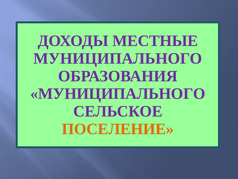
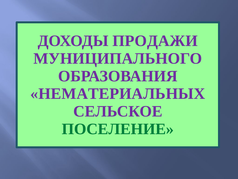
МЕСТНЫЕ: МЕСТНЫЕ -> ПРОДАЖИ
МУНИЦИПАЛЬНОГО at (118, 93): МУНИЦИПАЛЬНОГО -> НЕМАТЕРИАЛЬНЫХ
ПОСЕЛЕНИЕ colour: orange -> green
